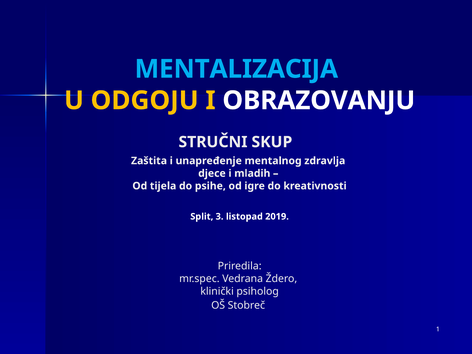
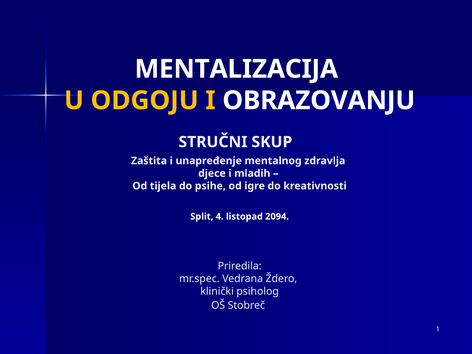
MENTALIZACIJA colour: light blue -> white
3: 3 -> 4
2019: 2019 -> 2094
